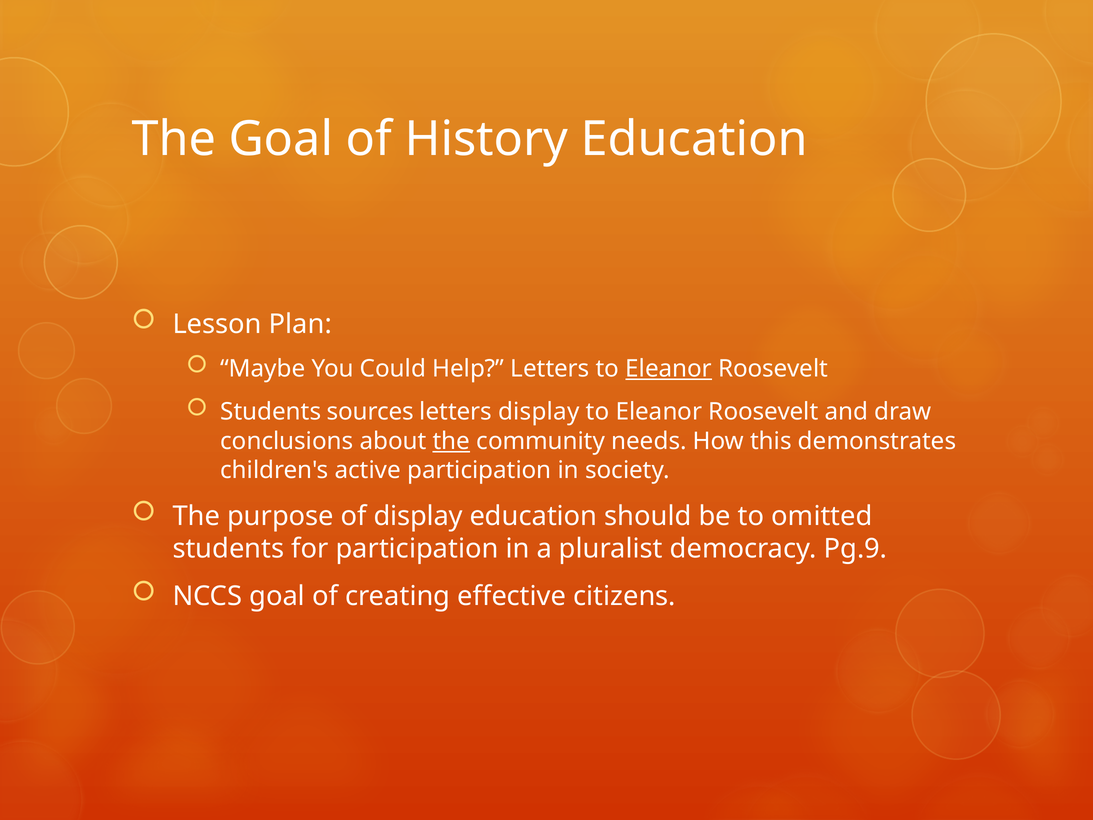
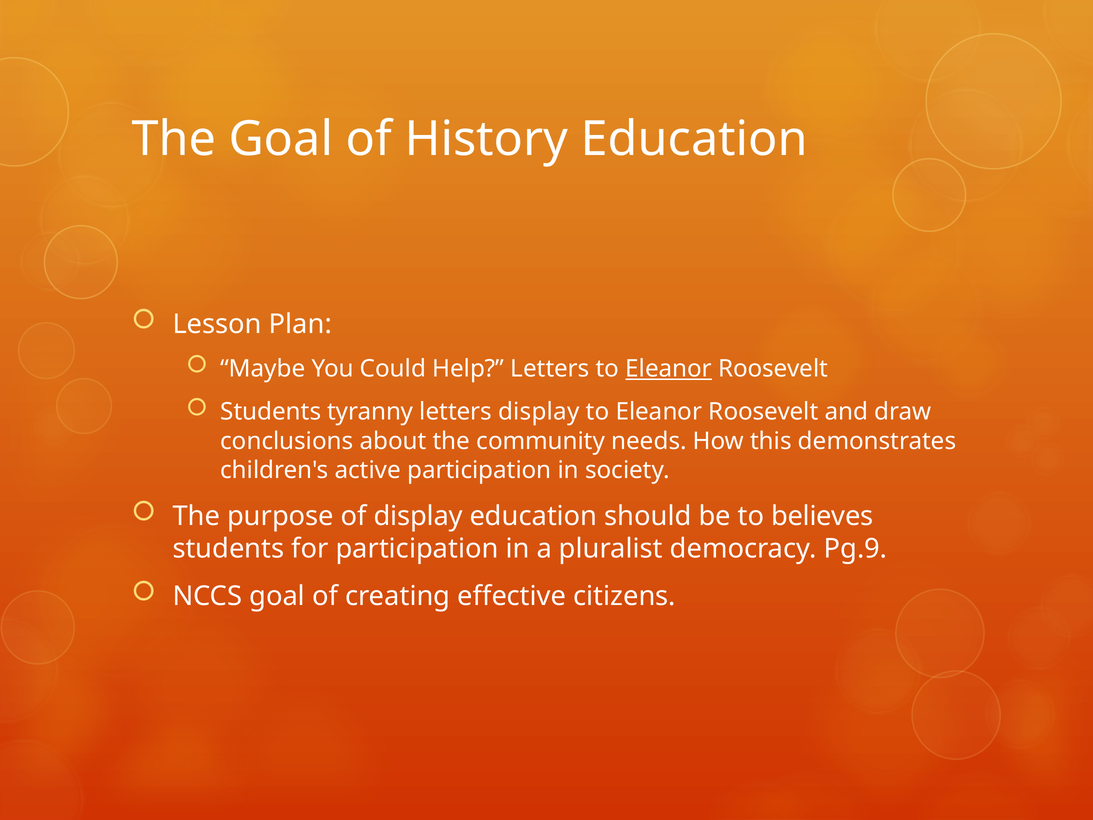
sources: sources -> tyranny
the at (451, 441) underline: present -> none
omitted: omitted -> believes
